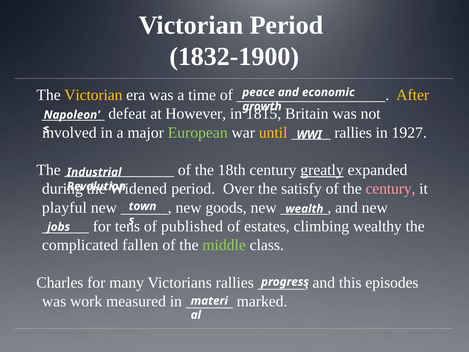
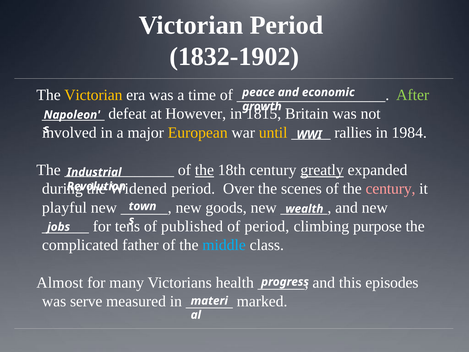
1832-1900: 1832-1900 -> 1832-1902
After colour: yellow -> light green
European colour: light green -> yellow
1927: 1927 -> 1984
the at (204, 170) underline: none -> present
satisfy: satisfy -> scenes
of estates: estates -> period
wealthy: wealthy -> purpose
fallen: fallen -> father
middle colour: light green -> light blue
Charles: Charles -> Almost
Victorians rallies: rallies -> health
work: work -> serve
